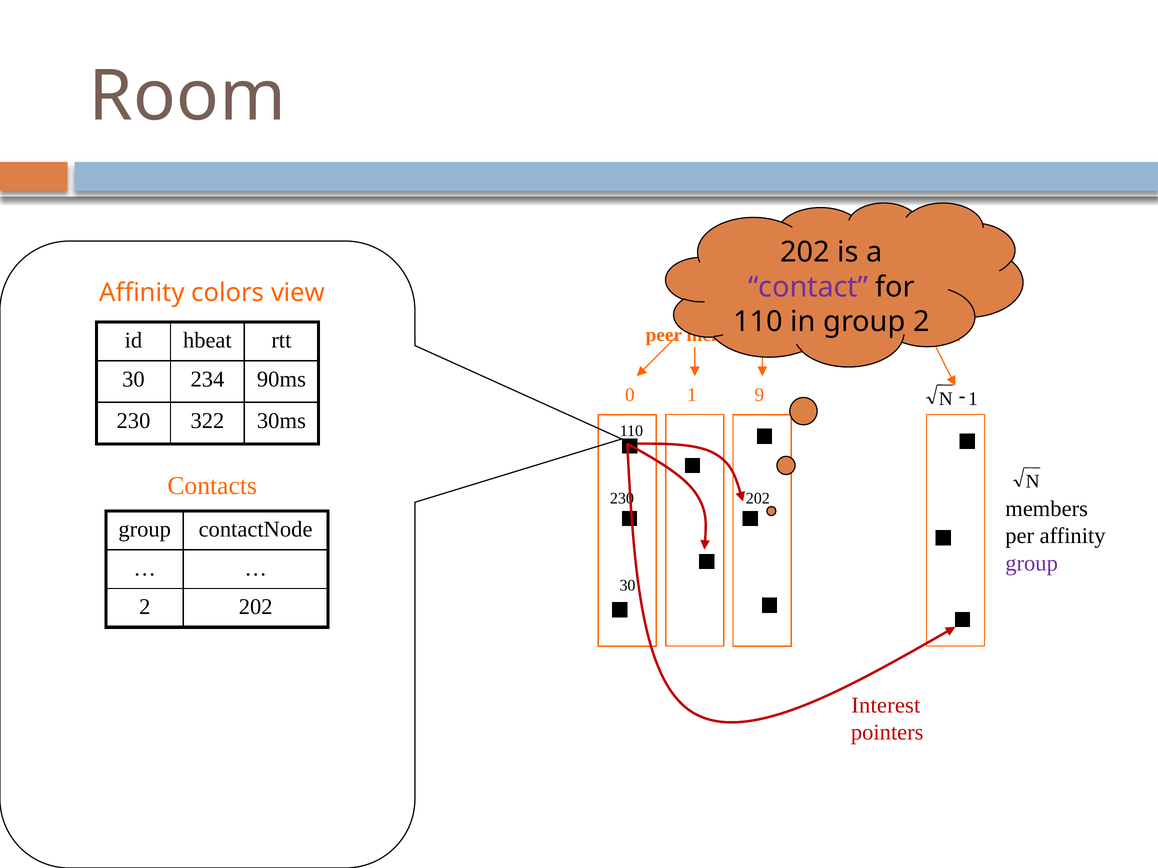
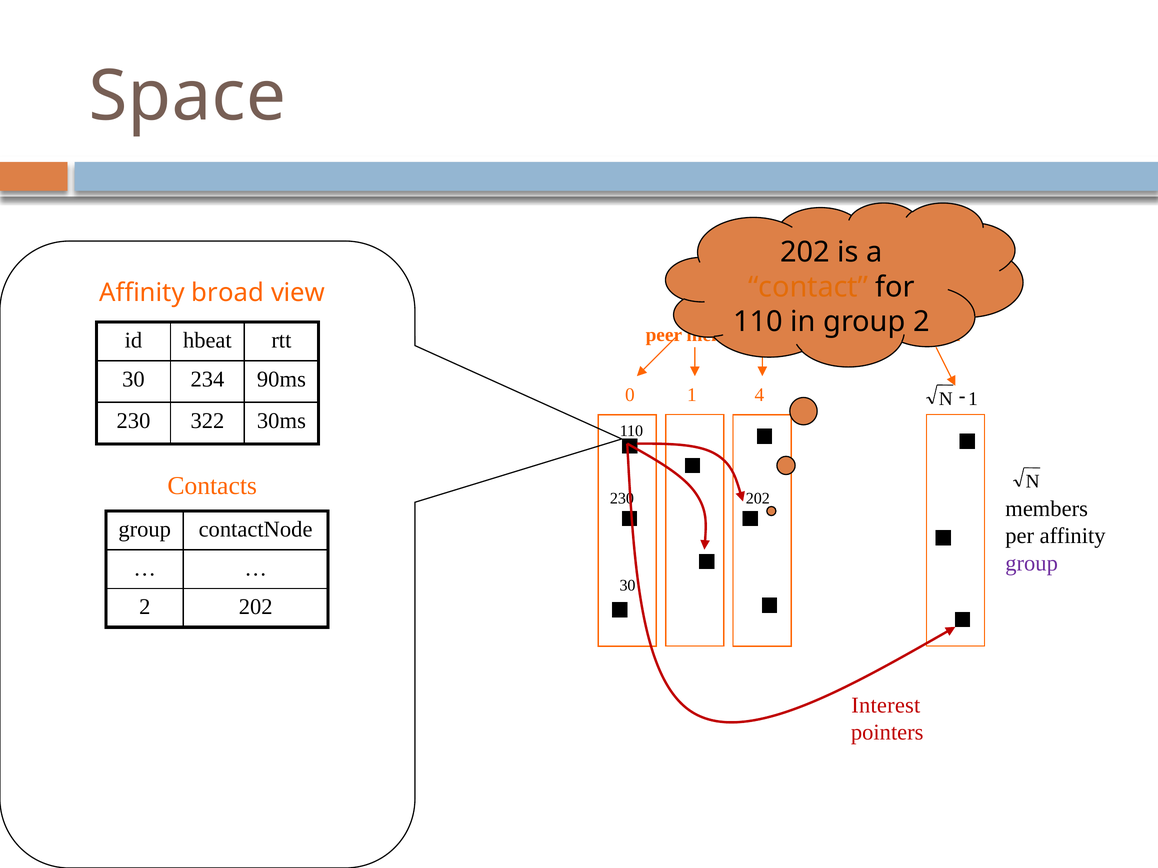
Room: Room -> Space
contact colour: purple -> orange
colors: colors -> broad
9: 9 -> 4
